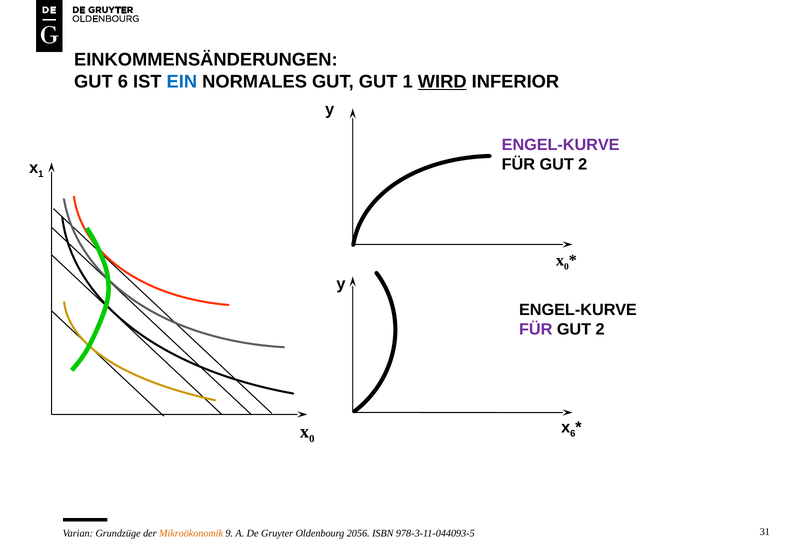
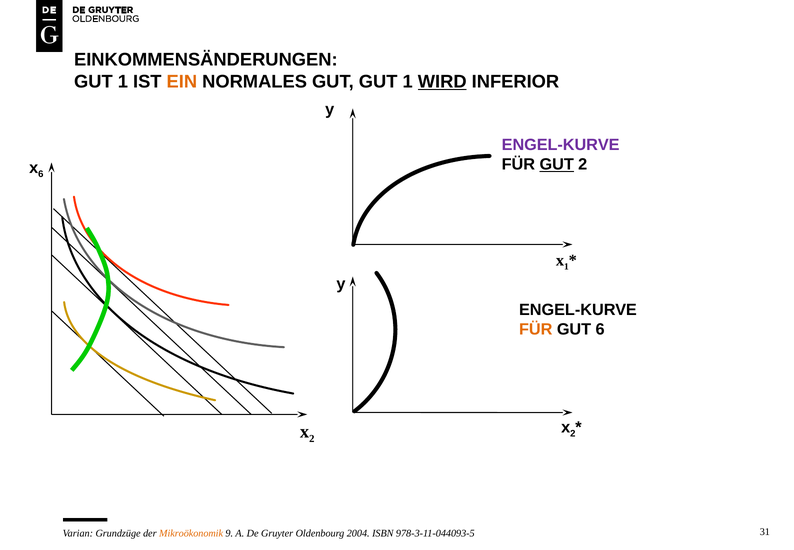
6 at (123, 81): 6 -> 1
EIN colour: blue -> orange
GUT at (557, 164) underline: none -> present
1 at (41, 174): 1 -> 6
0 at (566, 266): 0 -> 1
FÜR at (536, 329) colour: purple -> orange
2 at (600, 329): 2 -> 6
6 at (573, 433): 6 -> 2
0 at (312, 439): 0 -> 2
2056: 2056 -> 2004
